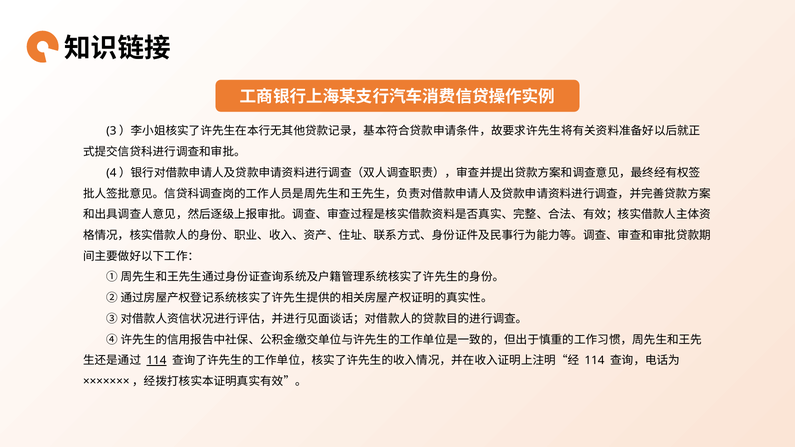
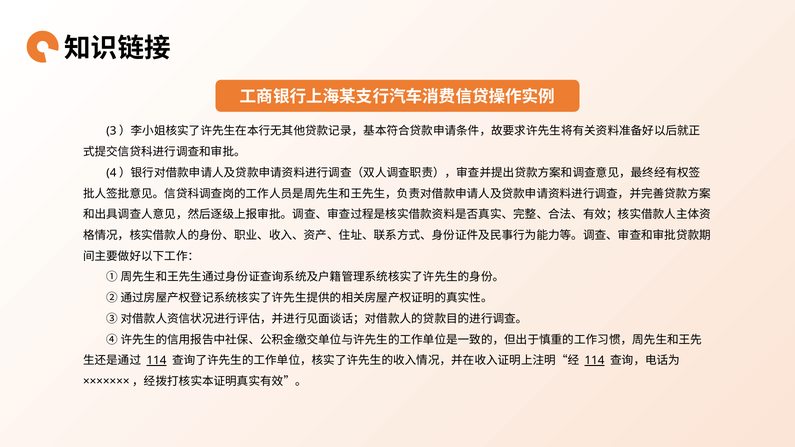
114 at (595, 361) underline: none -> present
